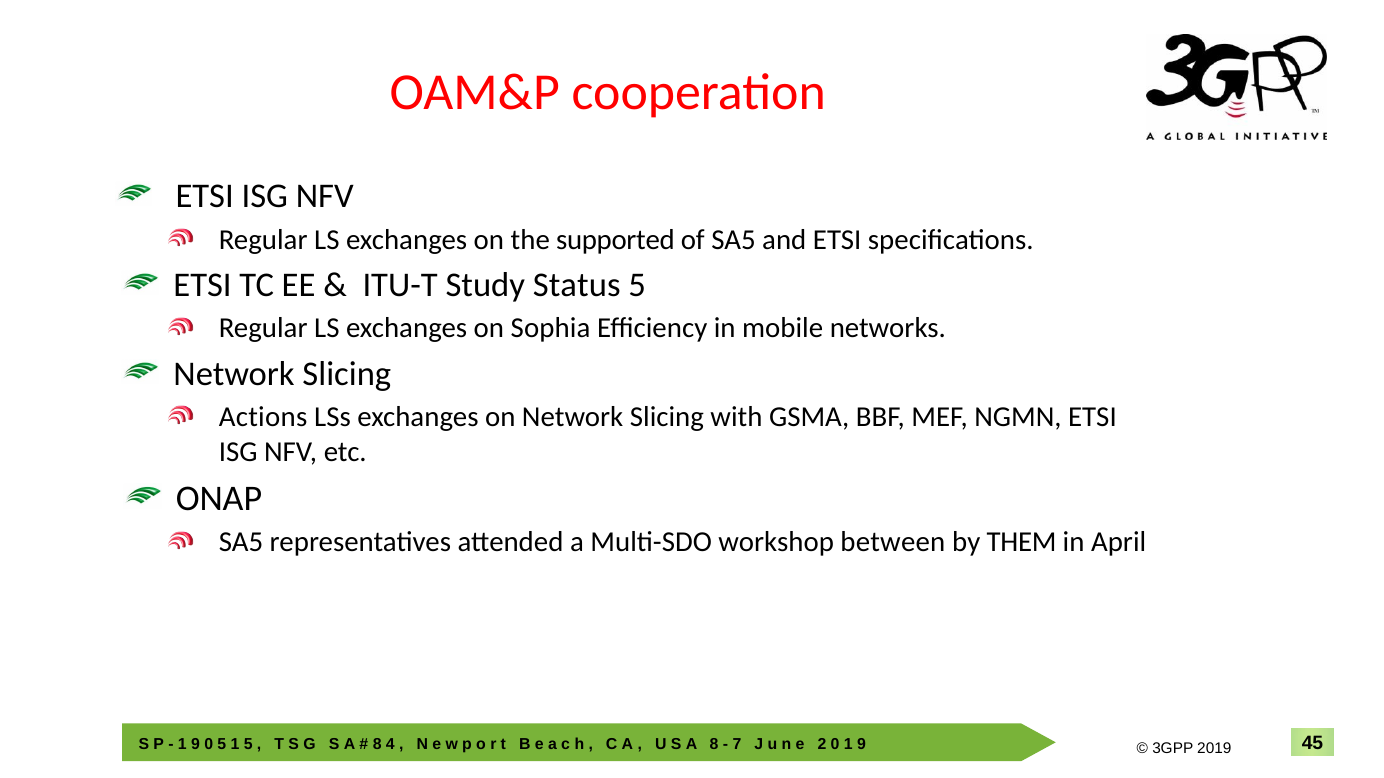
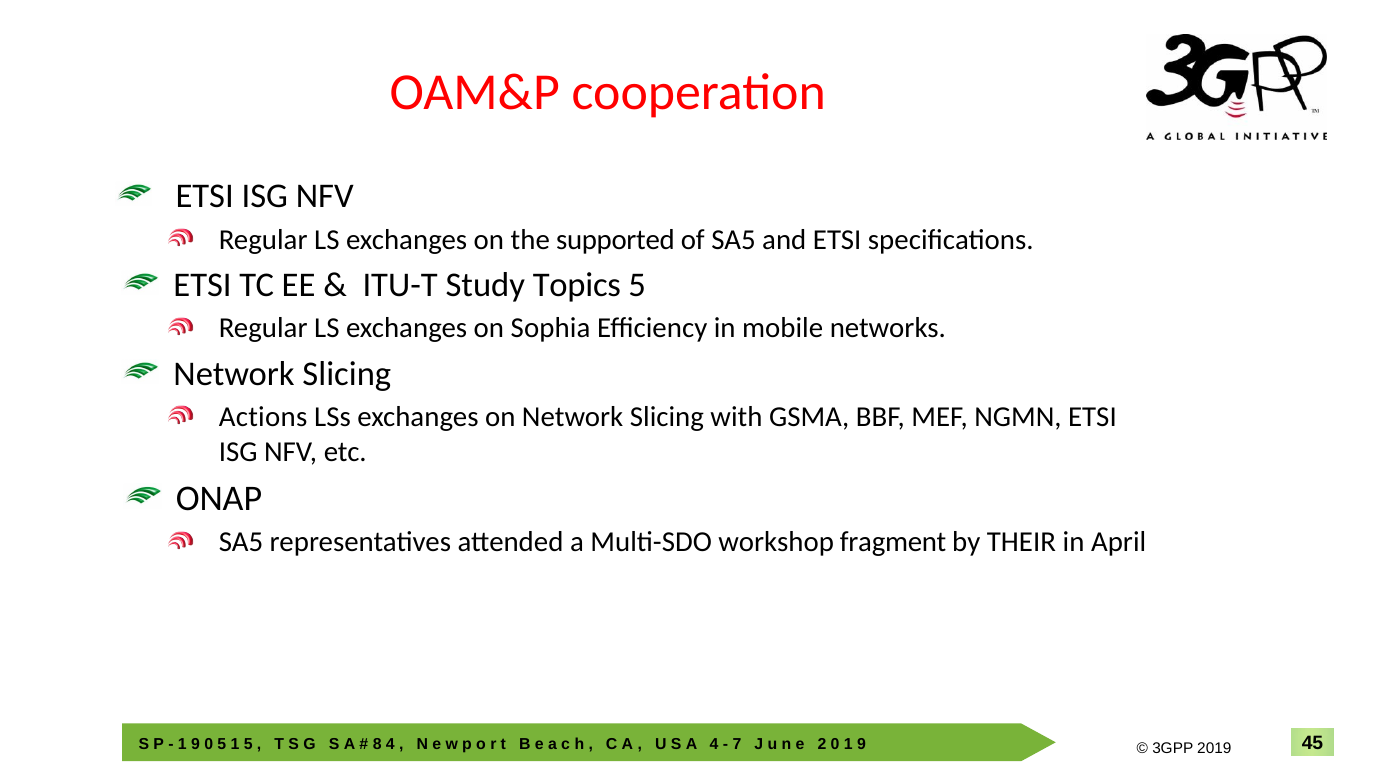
Status: Status -> Topics
between: between -> fragment
THEM: THEM -> THEIR
A 8: 8 -> 4
